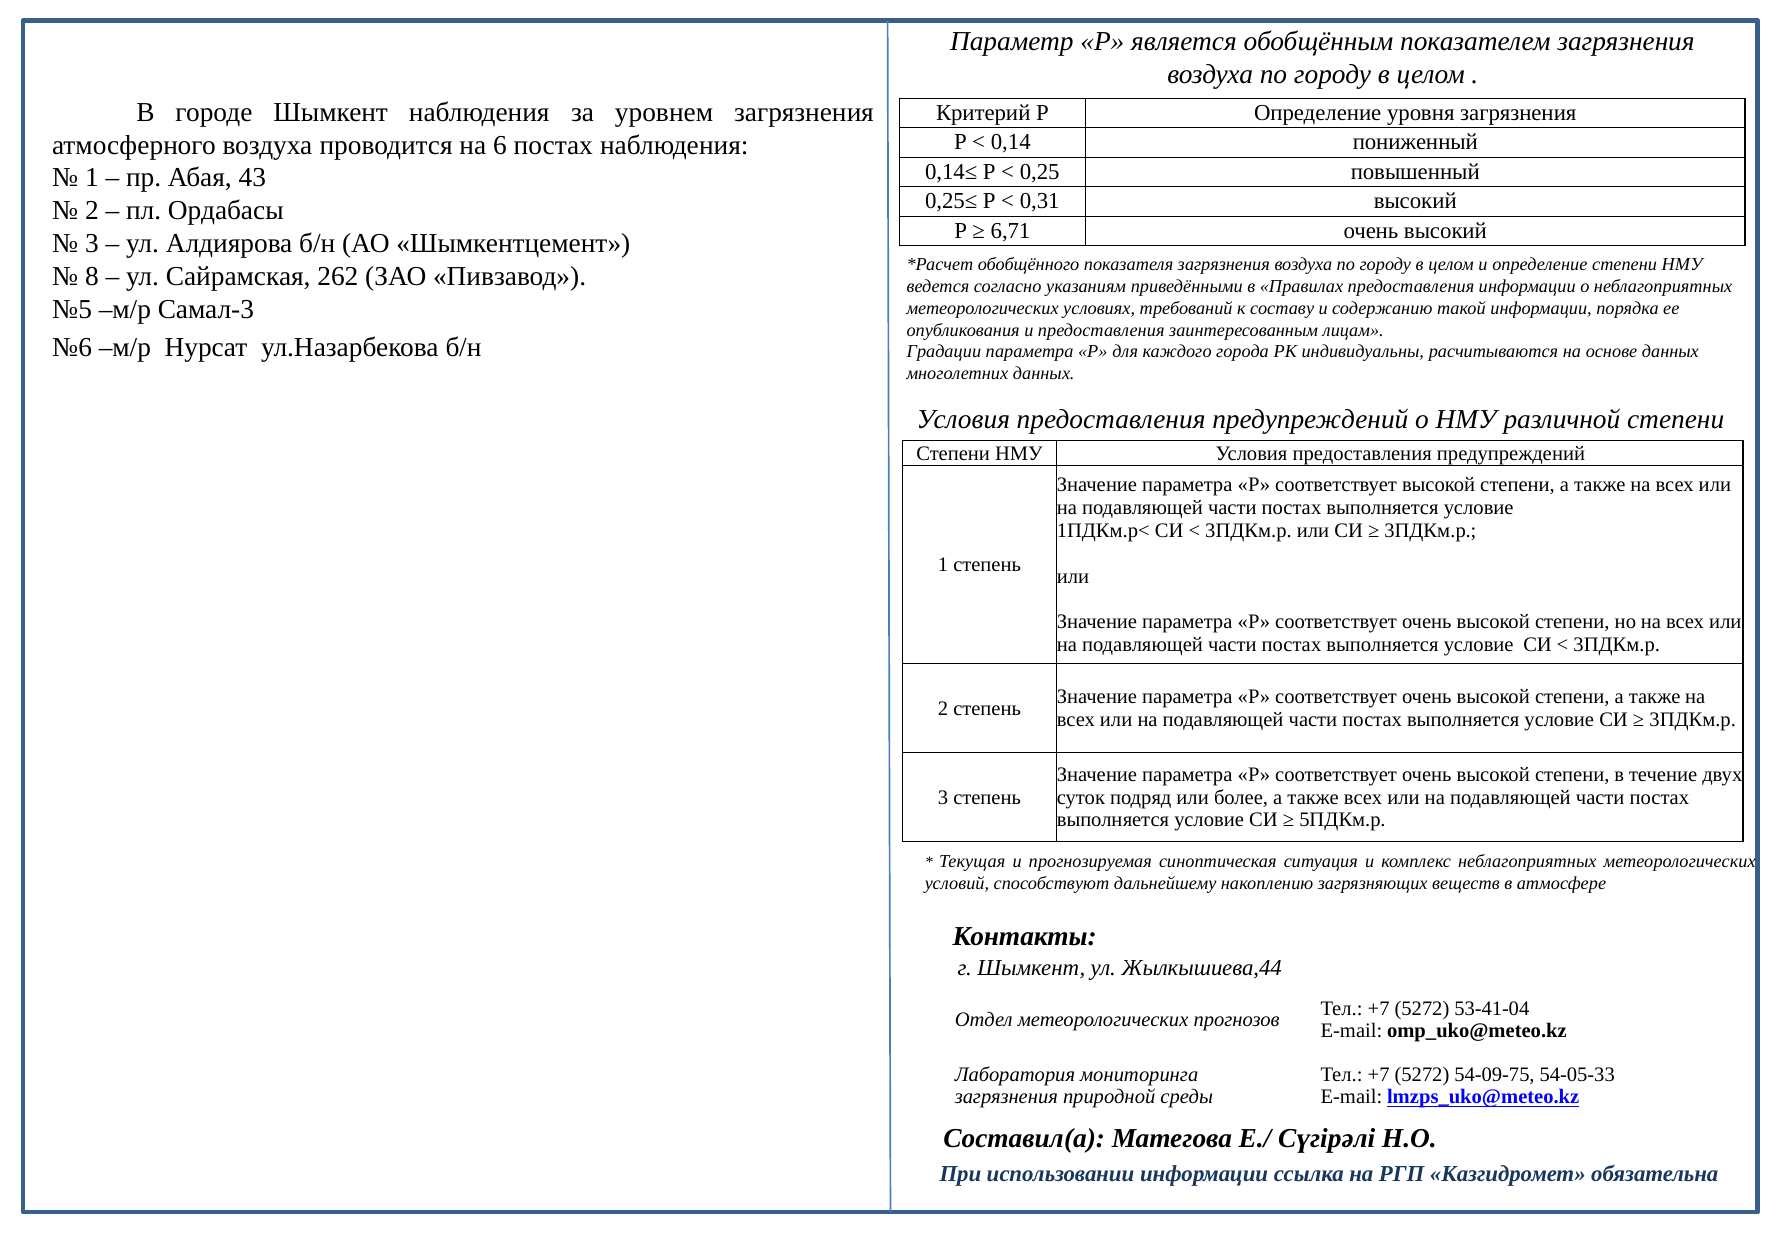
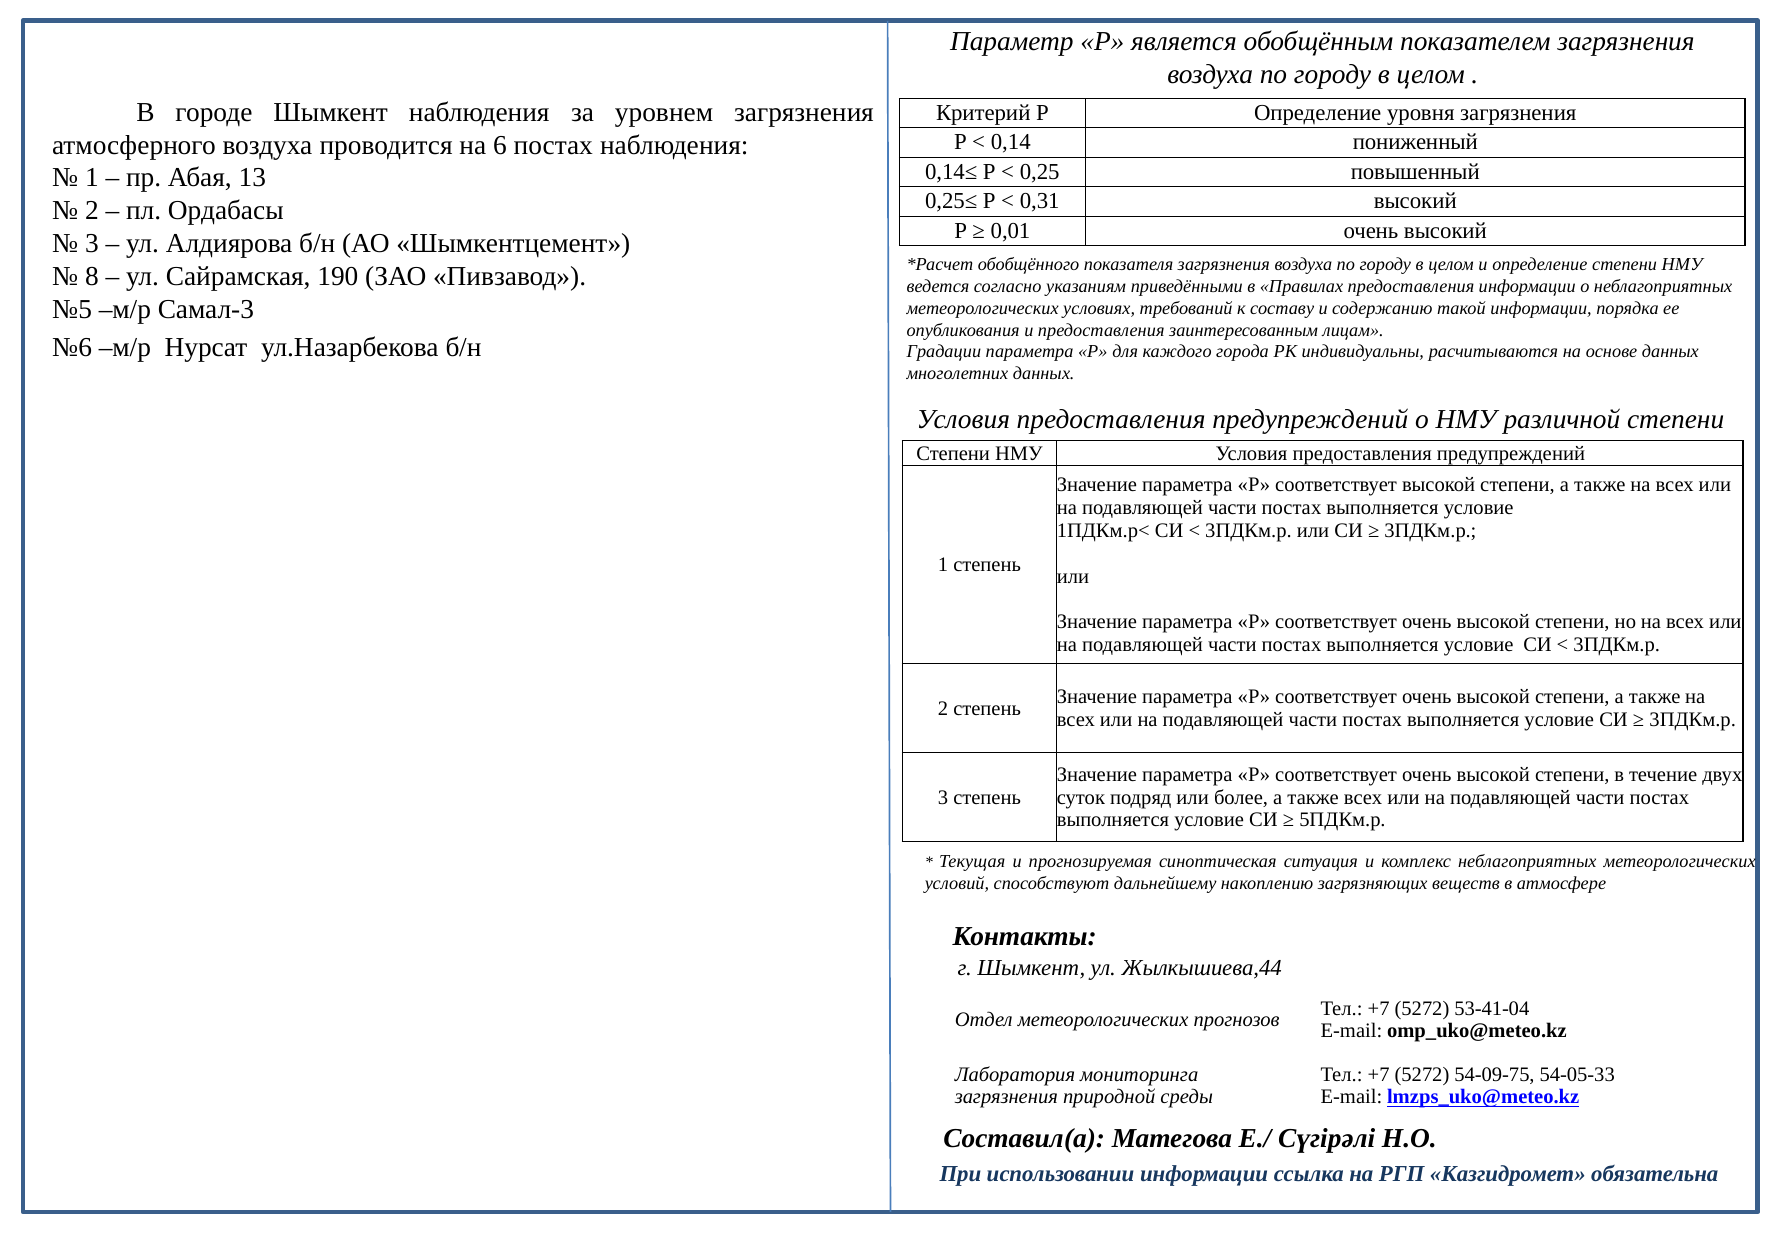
43: 43 -> 13
6,71: 6,71 -> 0,01
262: 262 -> 190
